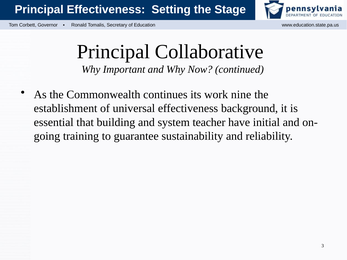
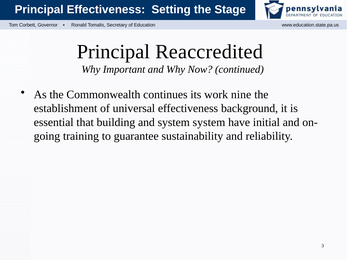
Collaborative: Collaborative -> Reaccredited
system teacher: teacher -> system
